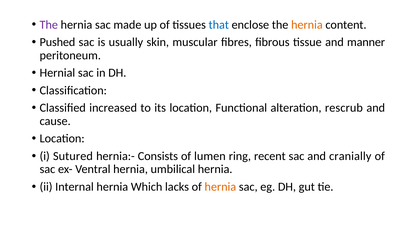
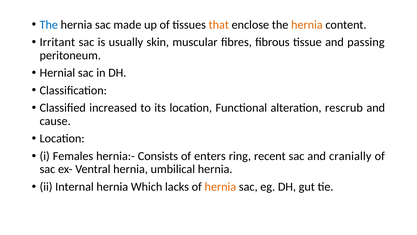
The at (49, 25) colour: purple -> blue
that colour: blue -> orange
Pushed: Pushed -> Irritant
manner: manner -> passing
Sutured: Sutured -> Females
lumen: lumen -> enters
